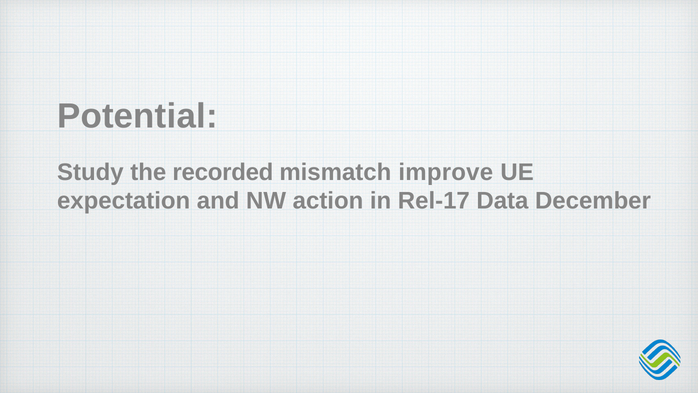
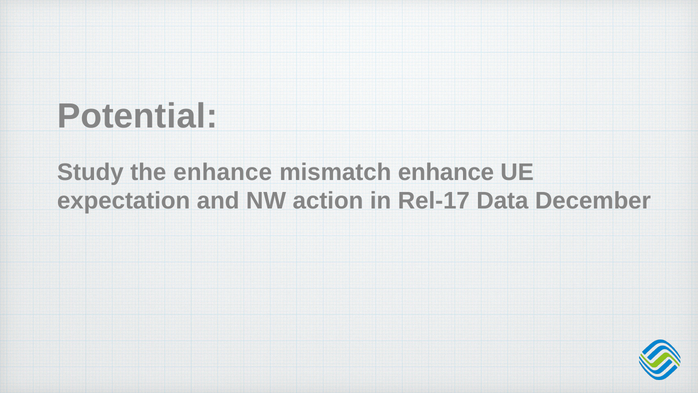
the recorded: recorded -> enhance
mismatch improve: improve -> enhance
